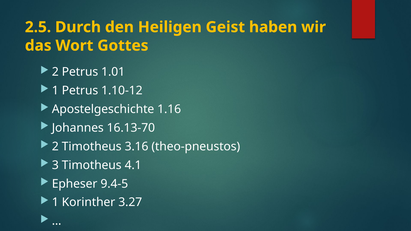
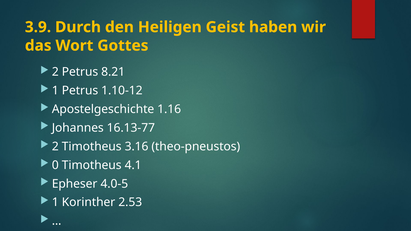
2.5: 2.5 -> 3.9
1.01: 1.01 -> 8.21
16.13-70: 16.13-70 -> 16.13-77
3: 3 -> 0
9.4-5: 9.4-5 -> 4.0-5
3.27: 3.27 -> 2.53
